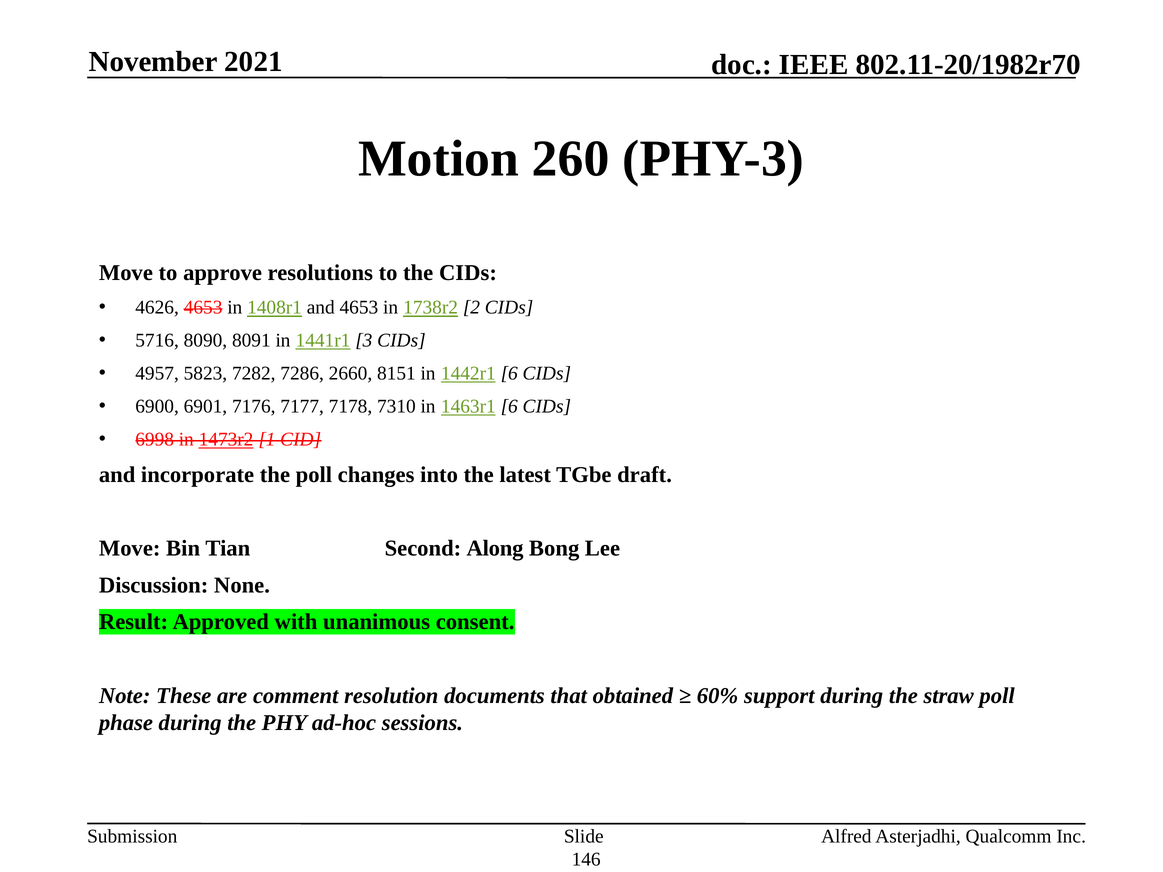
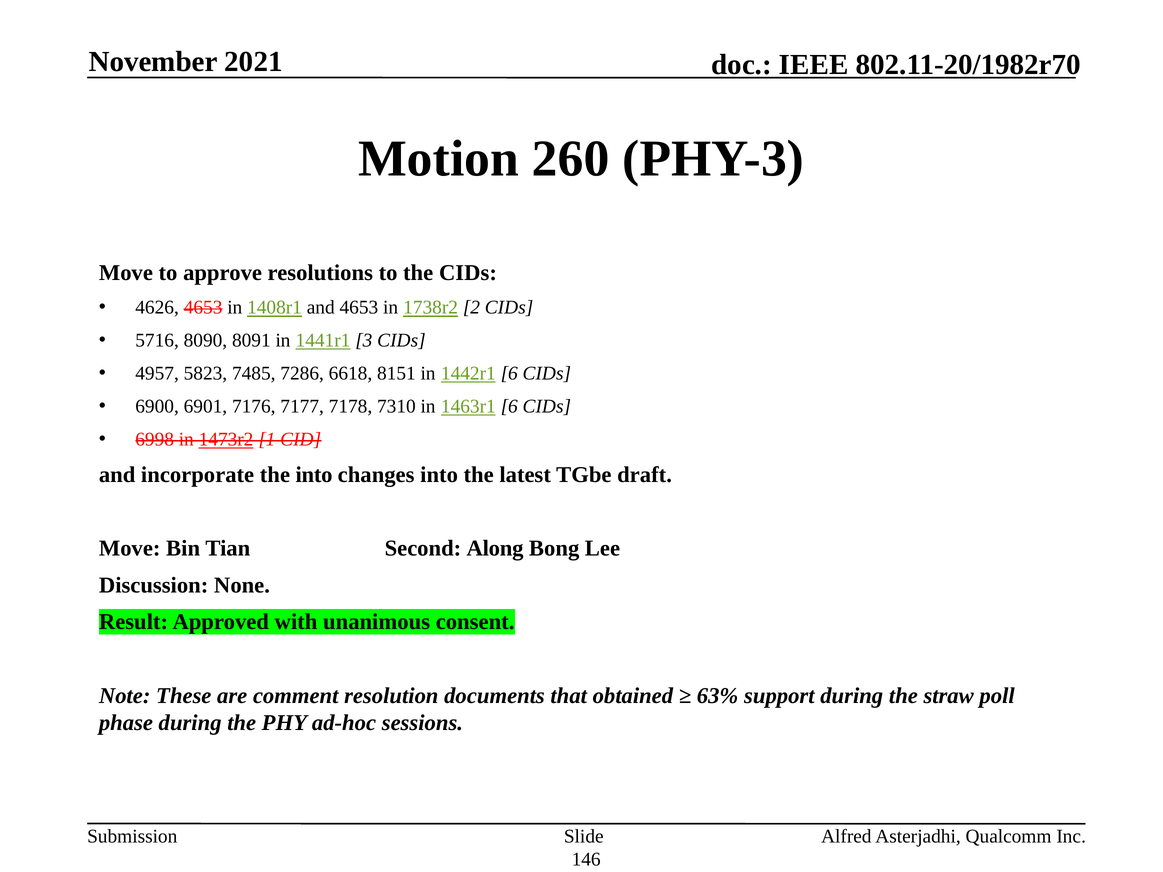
7282: 7282 -> 7485
2660: 2660 -> 6618
the poll: poll -> into
60%: 60% -> 63%
